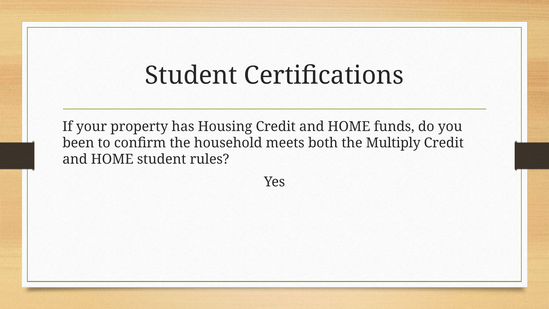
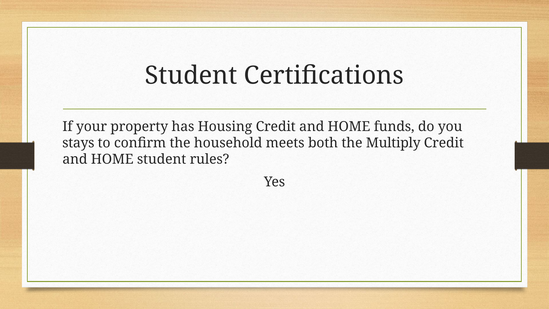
been: been -> stays
